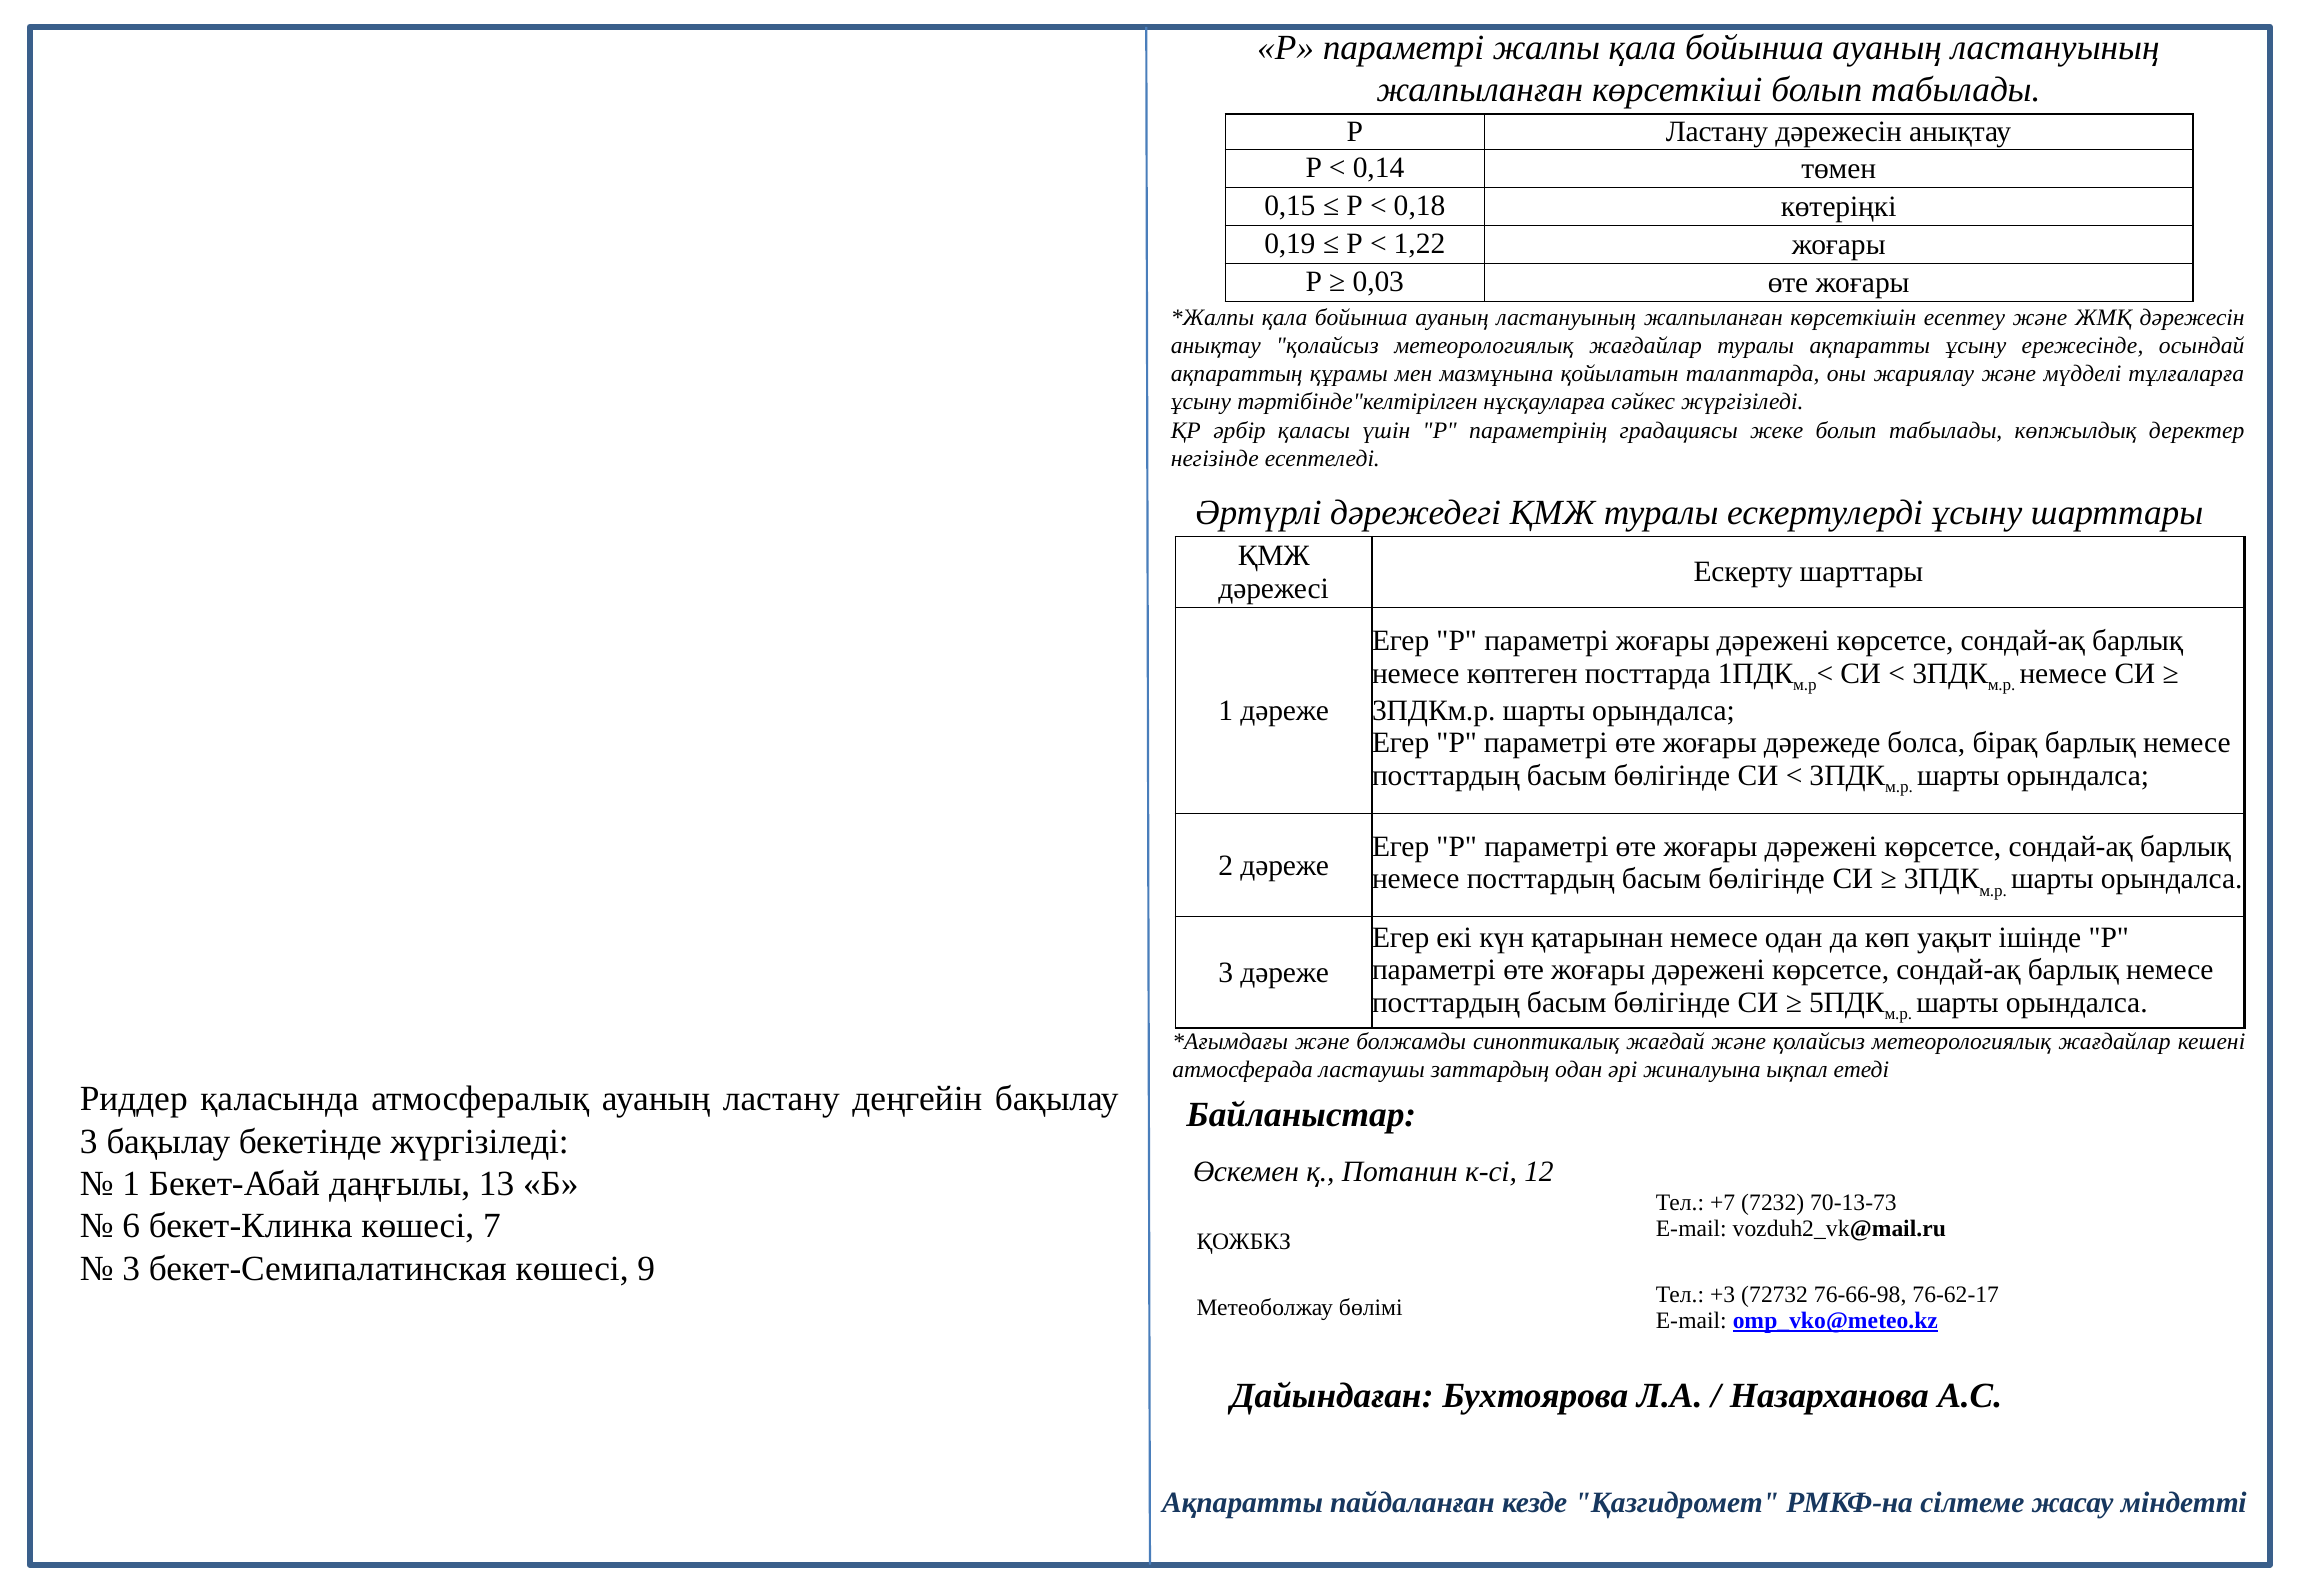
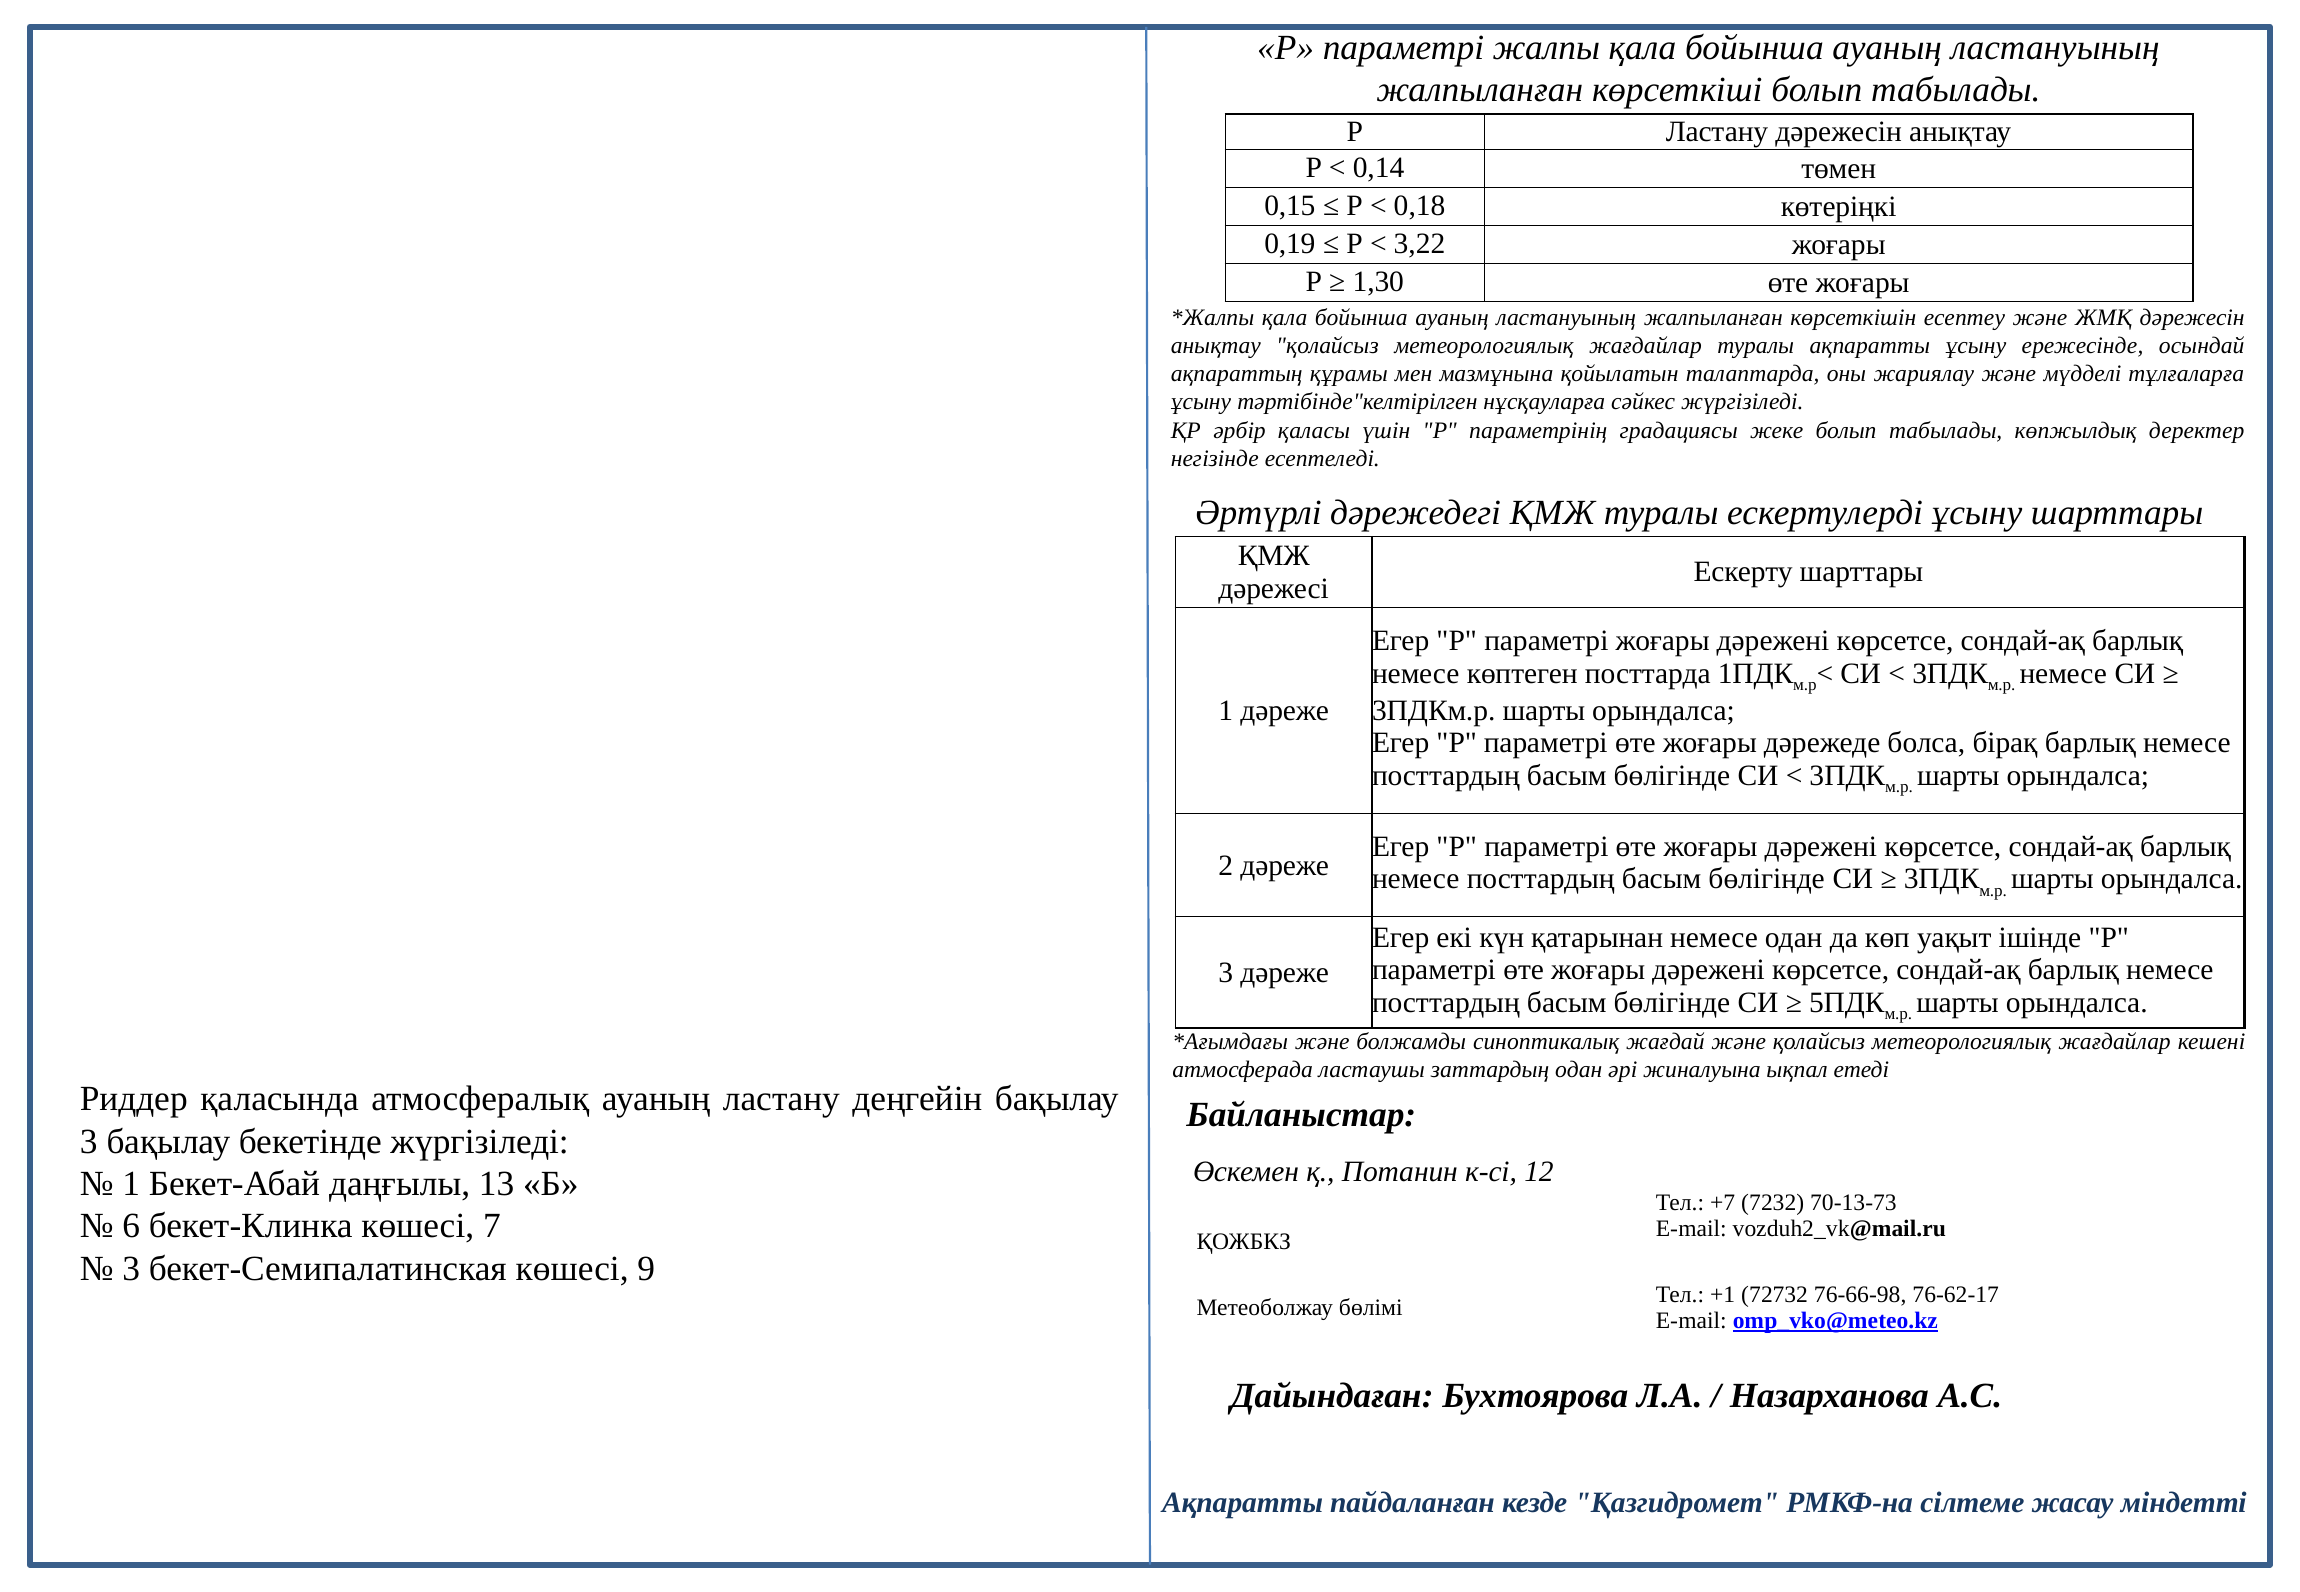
1,22: 1,22 -> 3,22
0,03: 0,03 -> 1,30
+3: +3 -> +1
